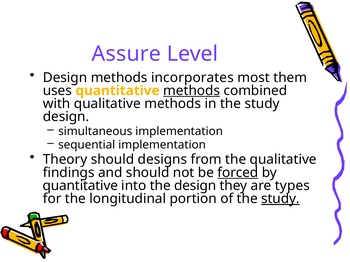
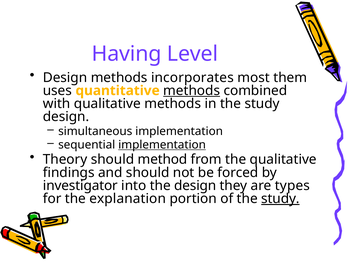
Assure: Assure -> Having
implementation at (162, 145) underline: none -> present
designs: designs -> method
forced underline: present -> none
quantitative at (80, 186): quantitative -> investigator
longitudinal: longitudinal -> explanation
